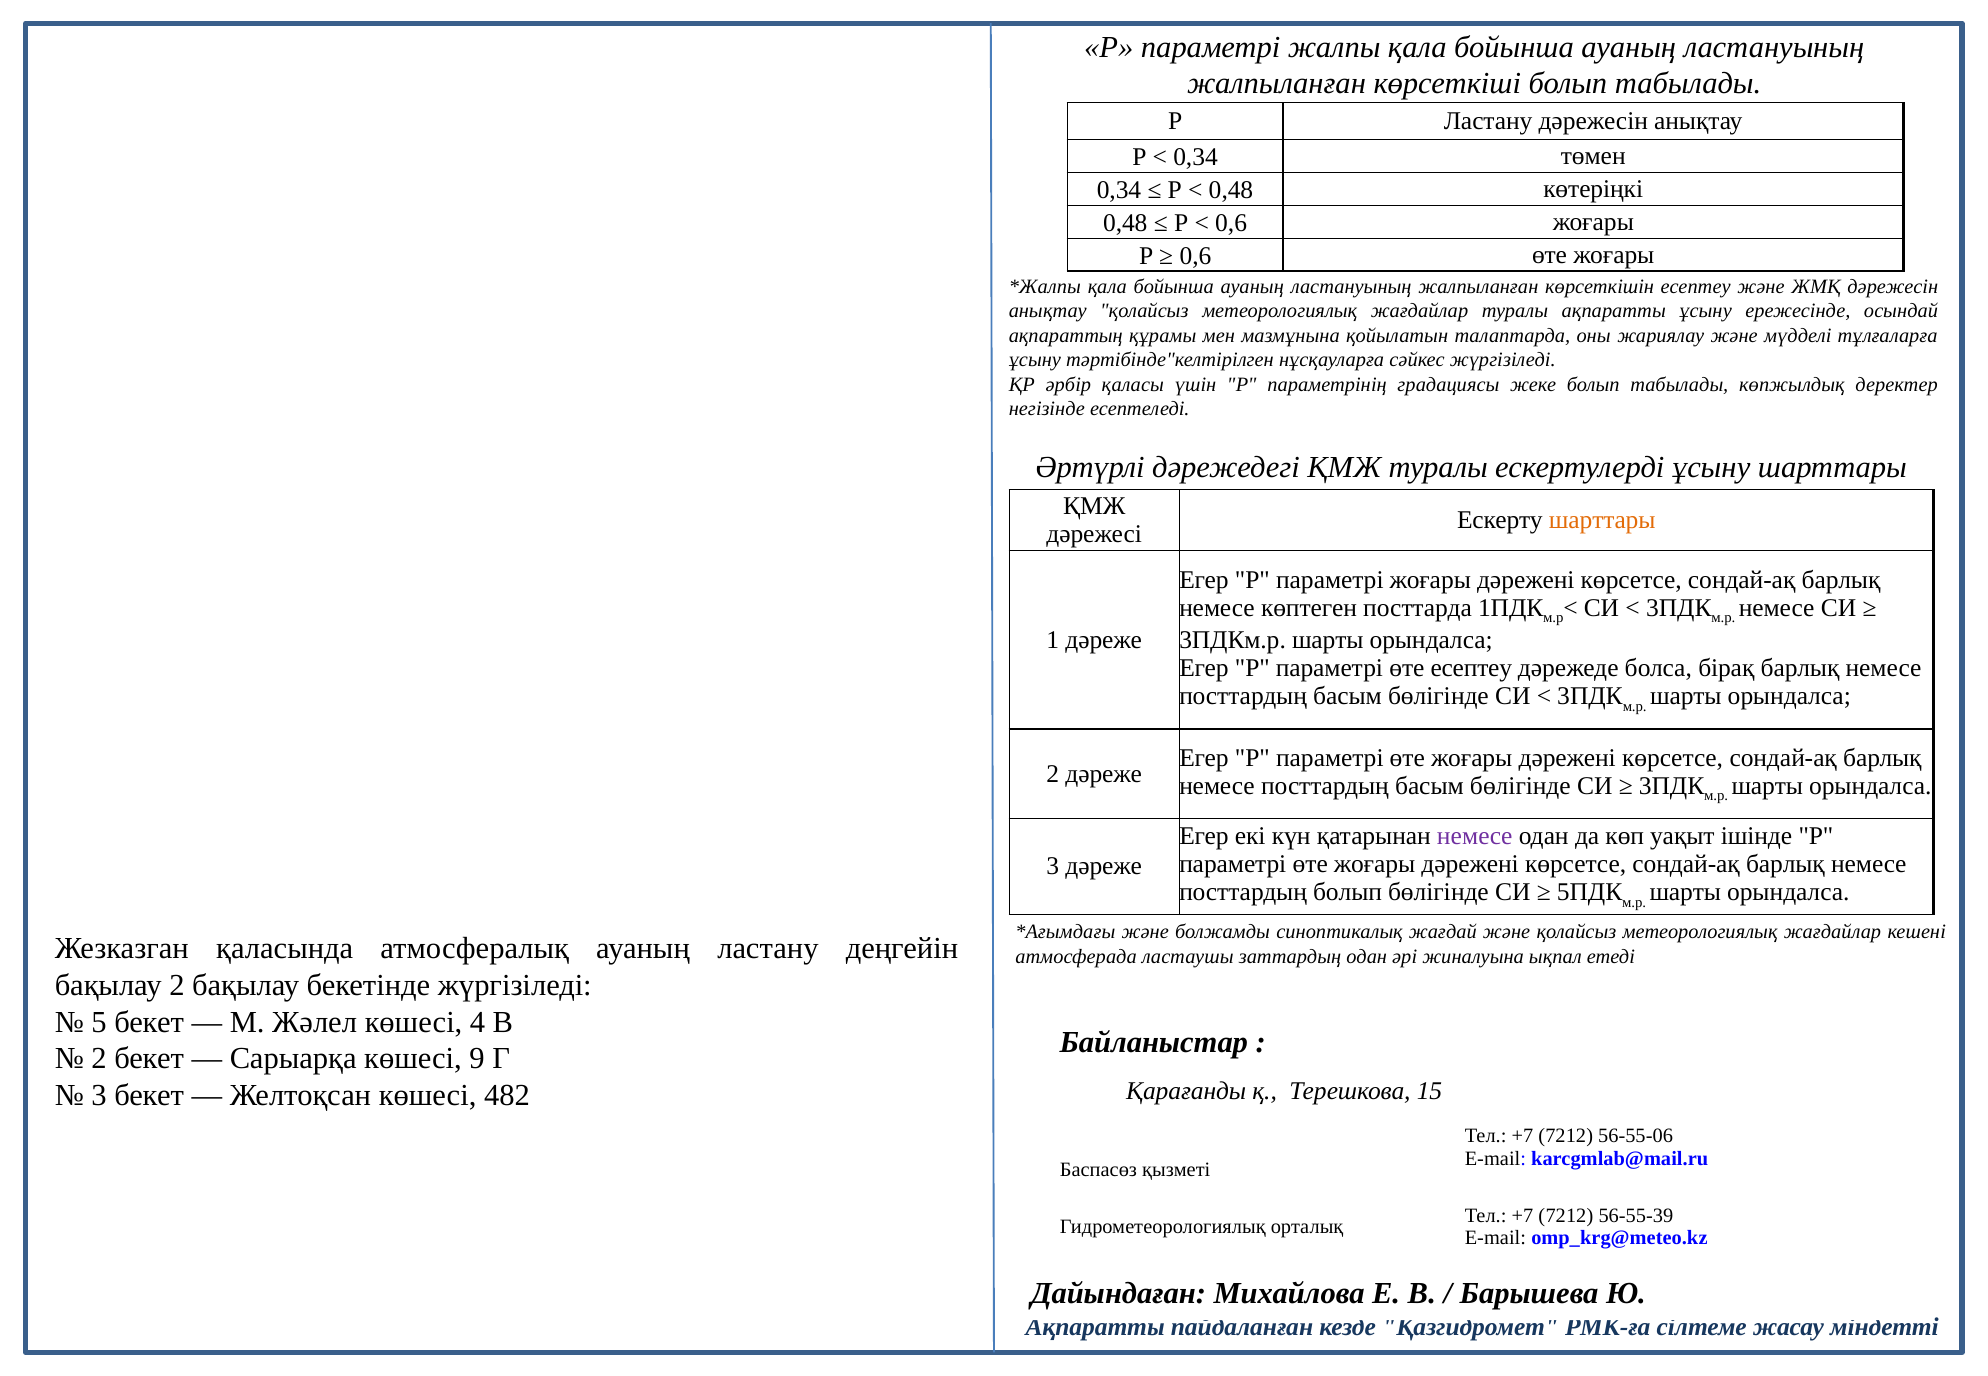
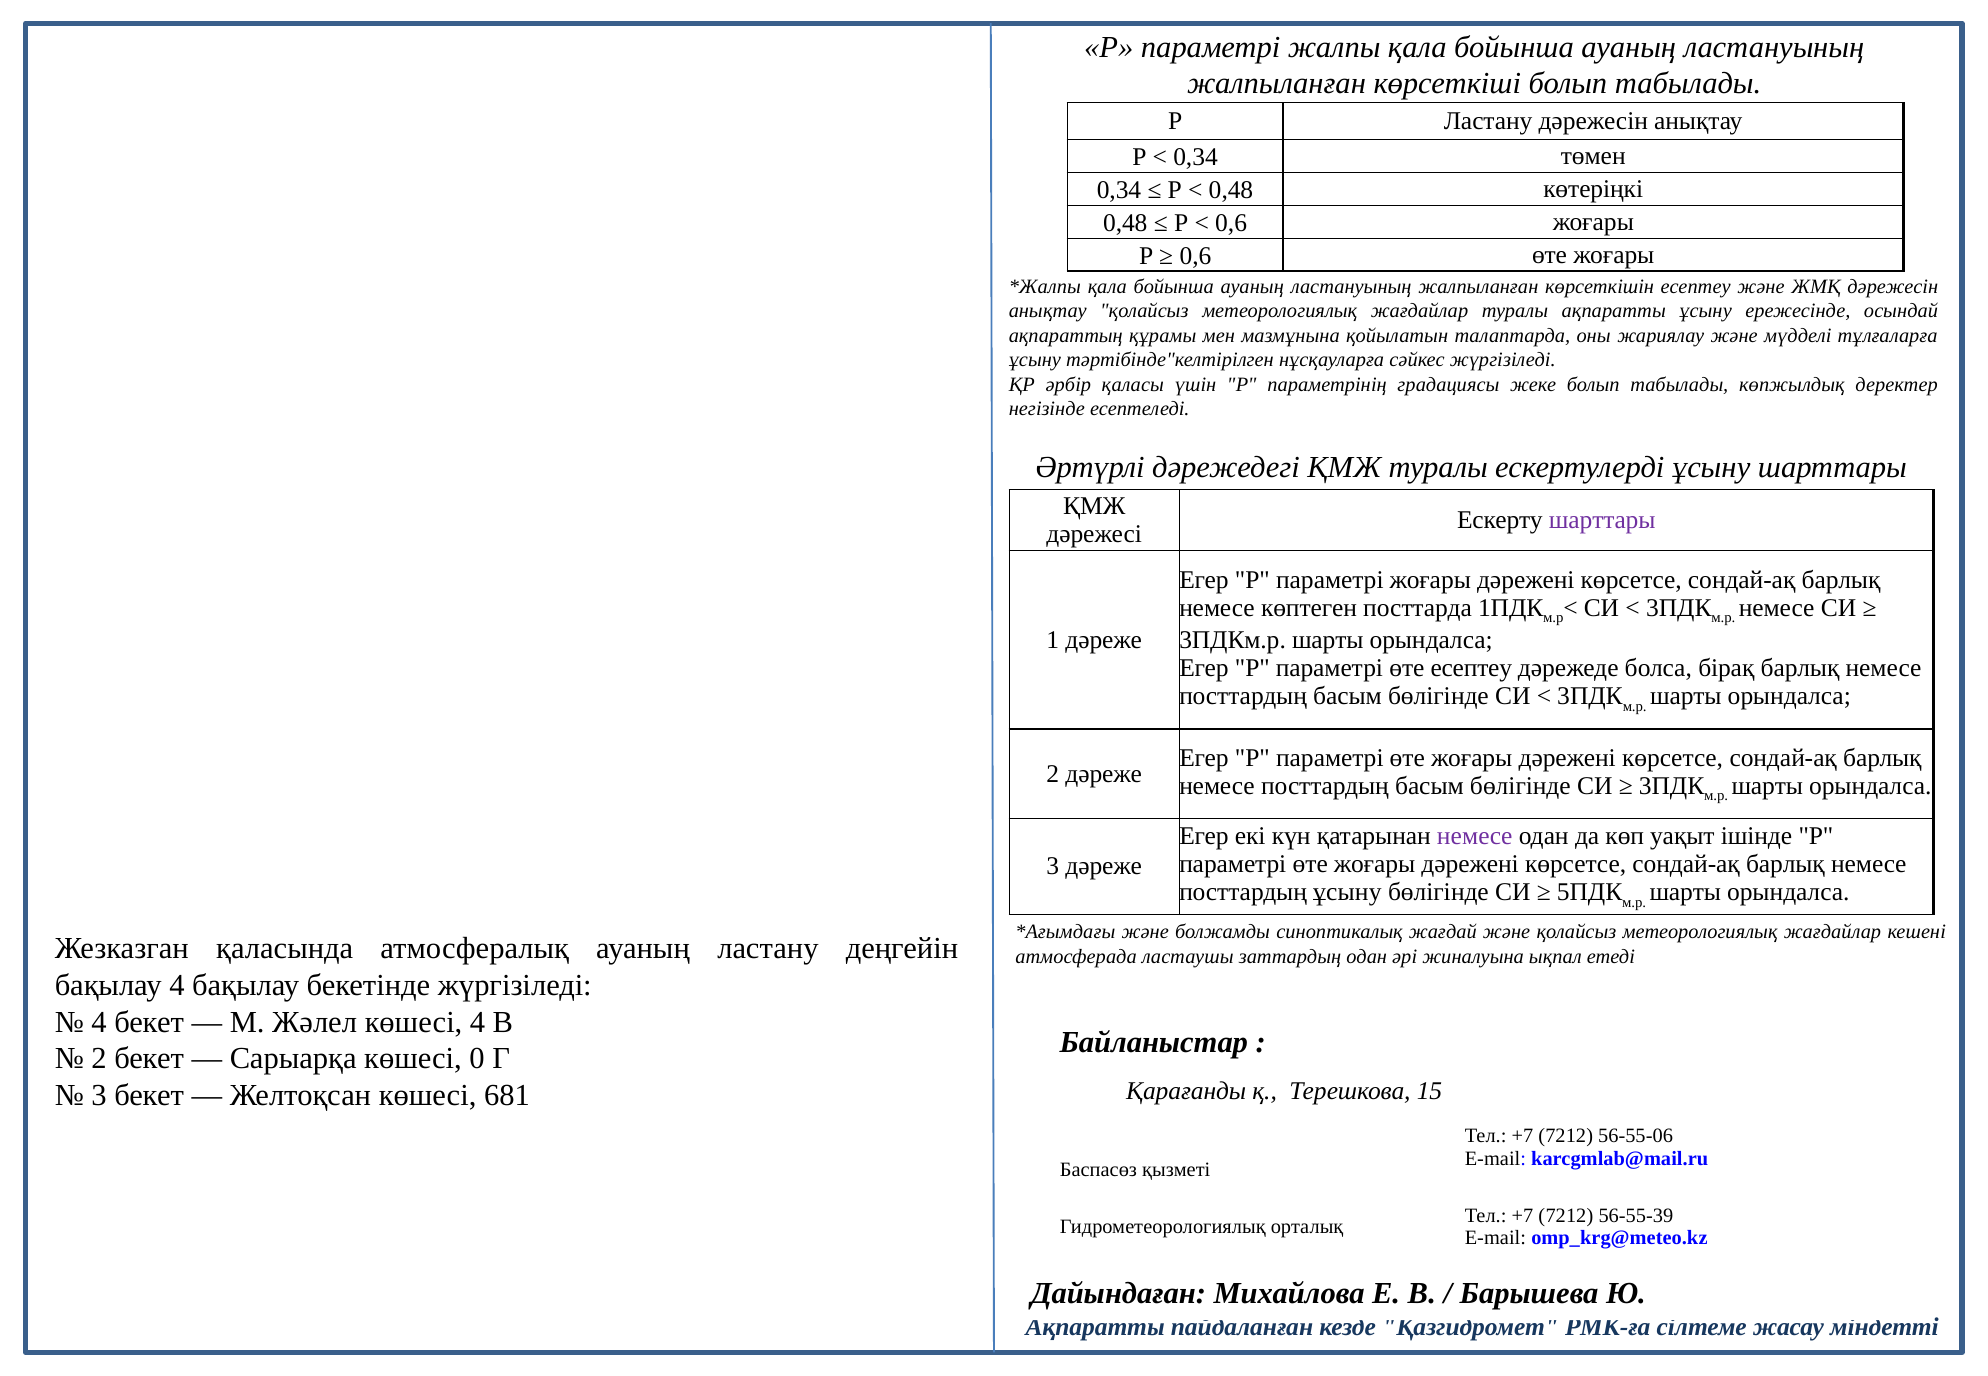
шарттары at (1602, 520) colour: orange -> purple
посттардың болып: болып -> ұсыну
бақылау 2: 2 -> 4
5 at (99, 1022): 5 -> 4
9: 9 -> 0
482: 482 -> 681
